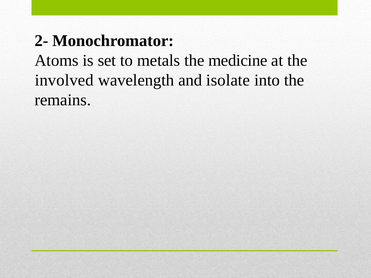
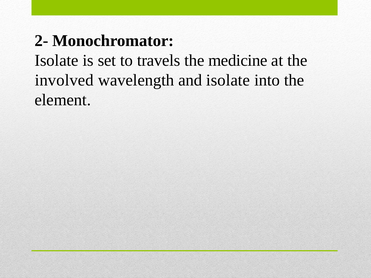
Atoms at (57, 60): Atoms -> Isolate
metals: metals -> travels
remains: remains -> element
